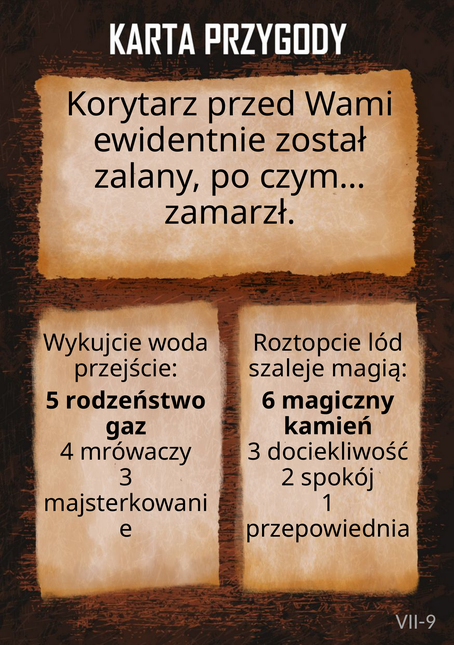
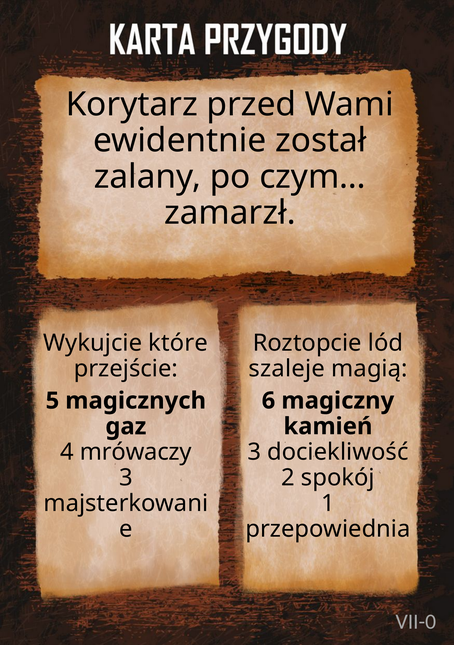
woda: woda -> które
rodzeństwo: rodzeństwo -> magicznych
VII-9: VII-9 -> VII-0
